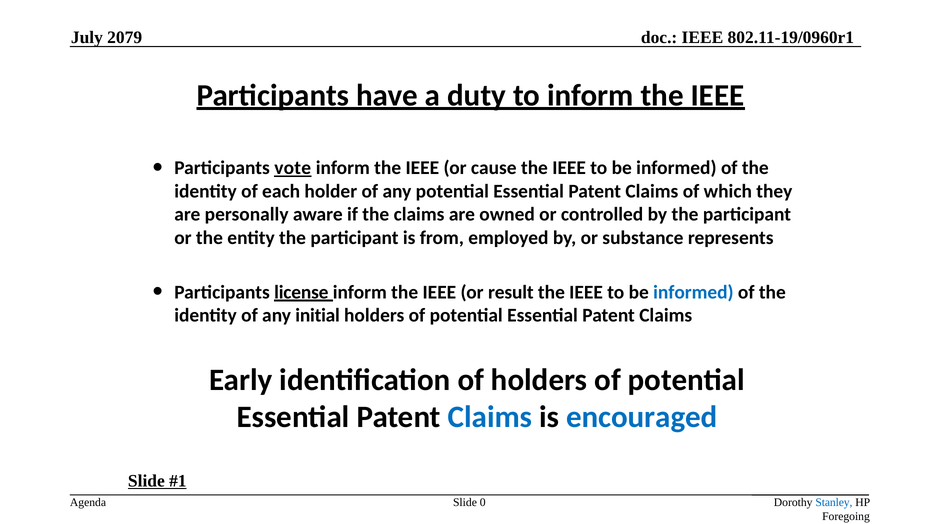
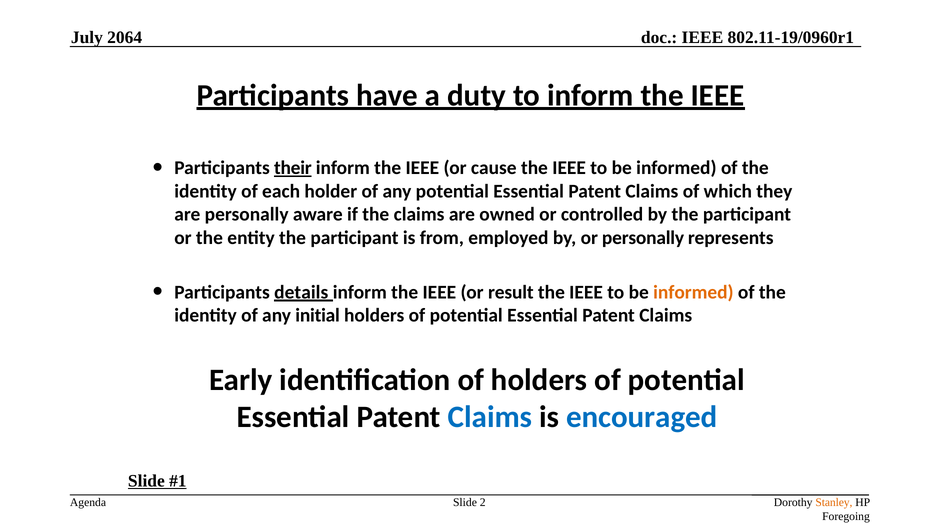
2079: 2079 -> 2064
vote: vote -> their
or substance: substance -> personally
license: license -> details
informed at (693, 292) colour: blue -> orange
0: 0 -> 2
Stanley colour: blue -> orange
